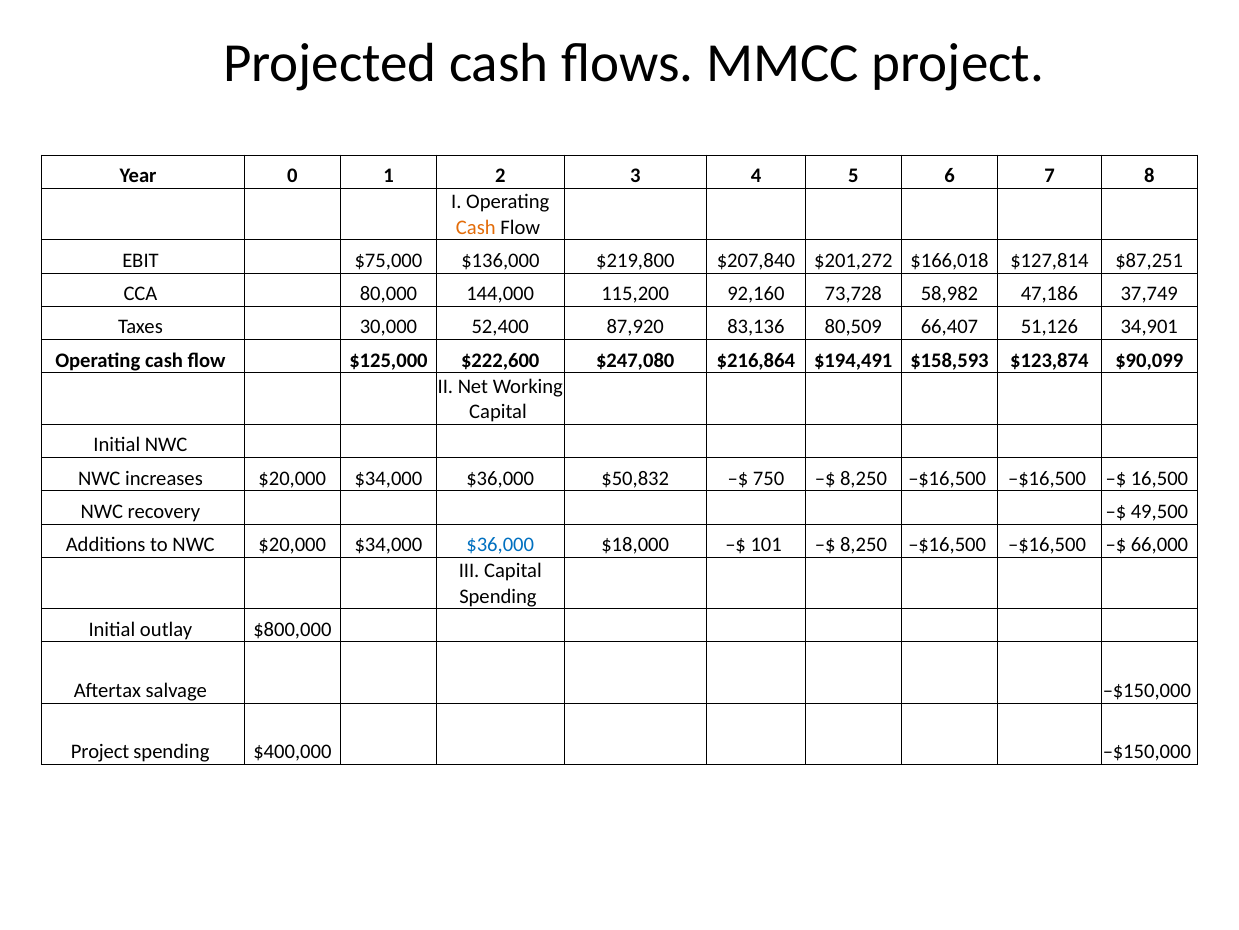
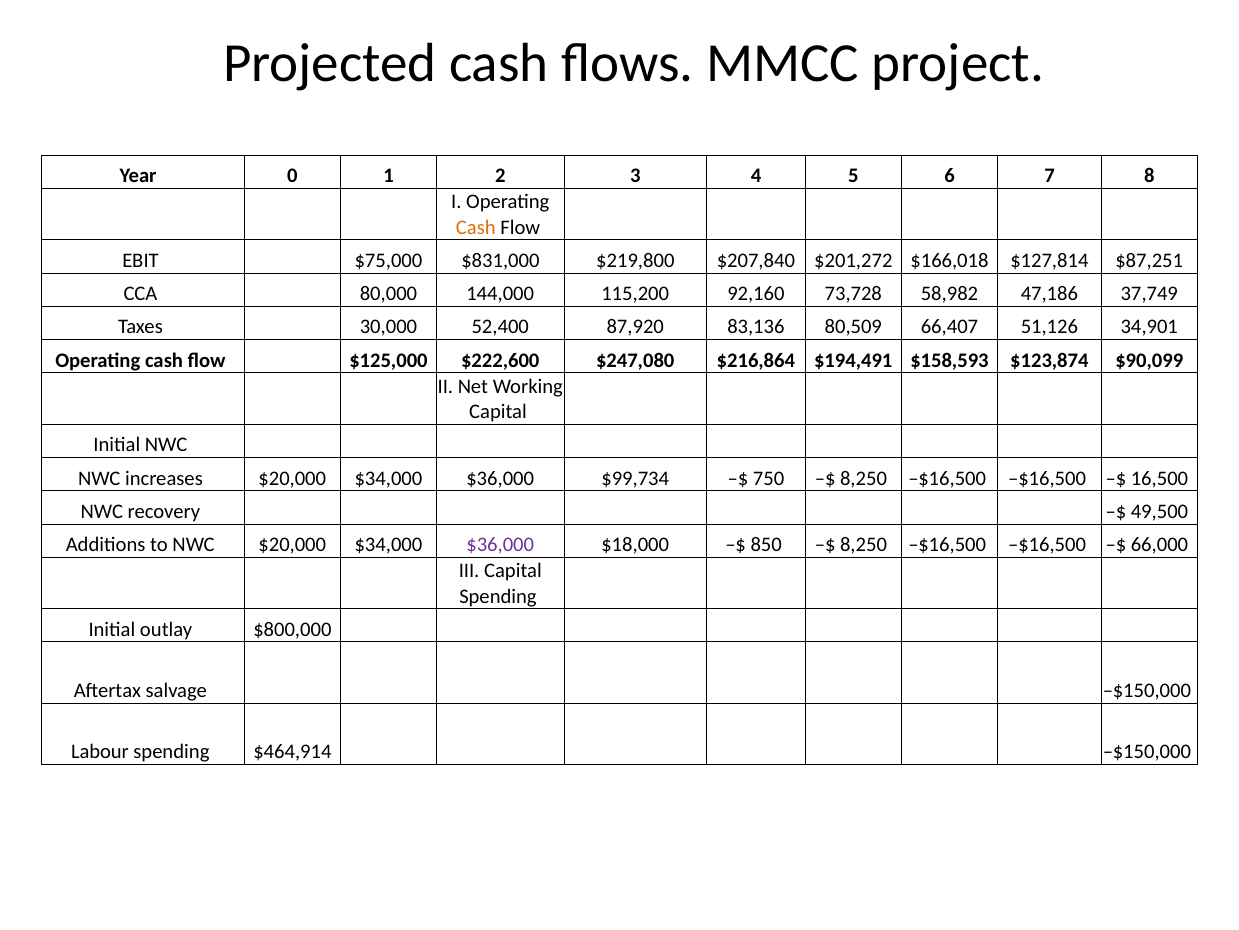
$136,000: $136,000 -> $831,000
$50,832: $50,832 -> $99,734
$36,000 at (500, 544) colour: blue -> purple
101: 101 -> 850
Project at (100, 751): Project -> Labour
$400,000: $400,000 -> $464,914
